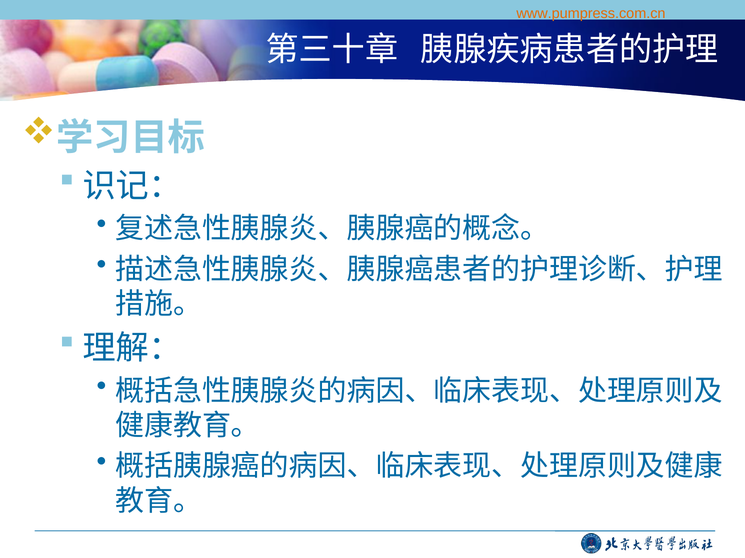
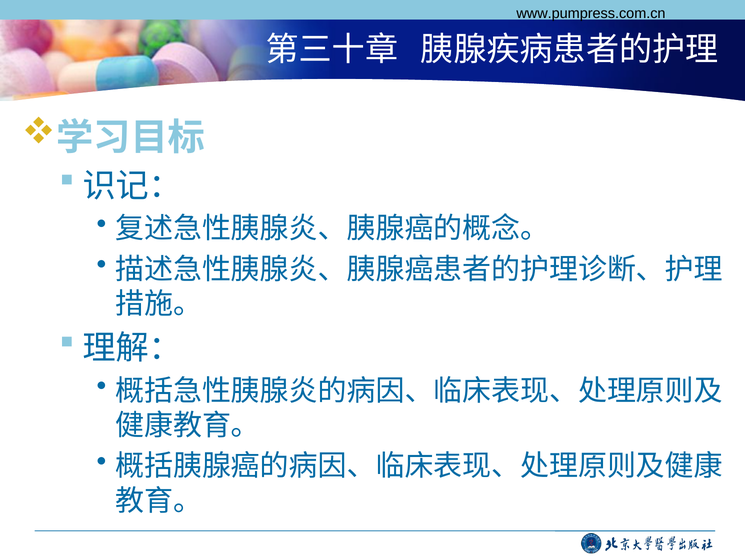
www.pumpress.com.cn colour: orange -> black
